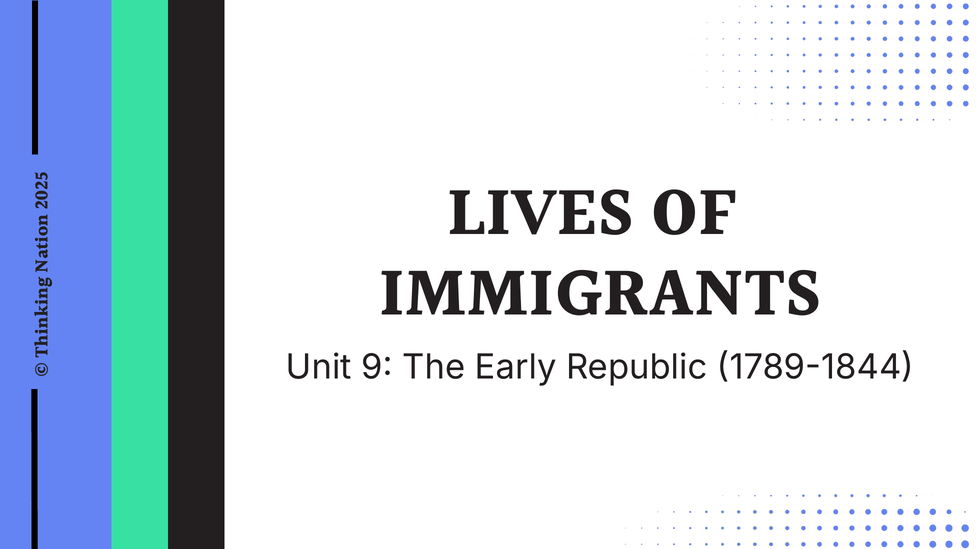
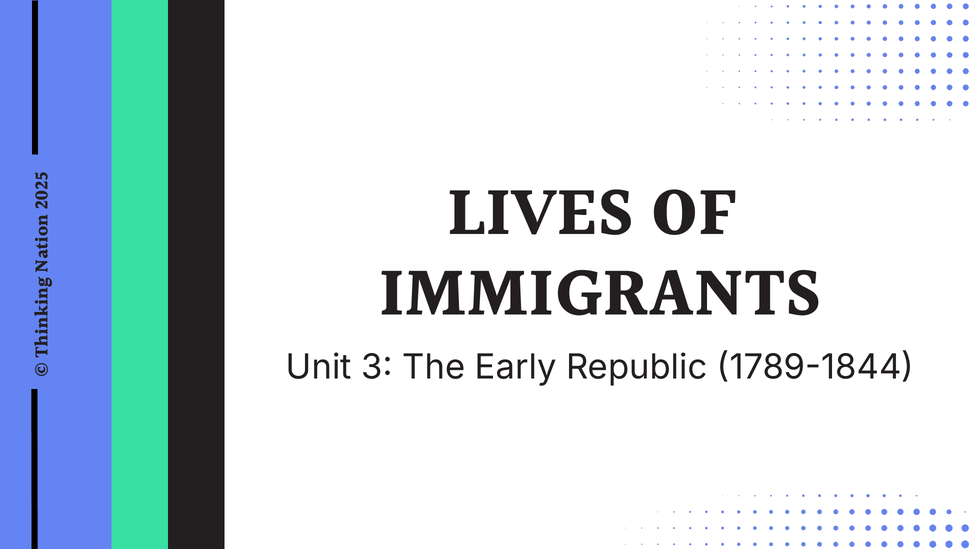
9: 9 -> 3
